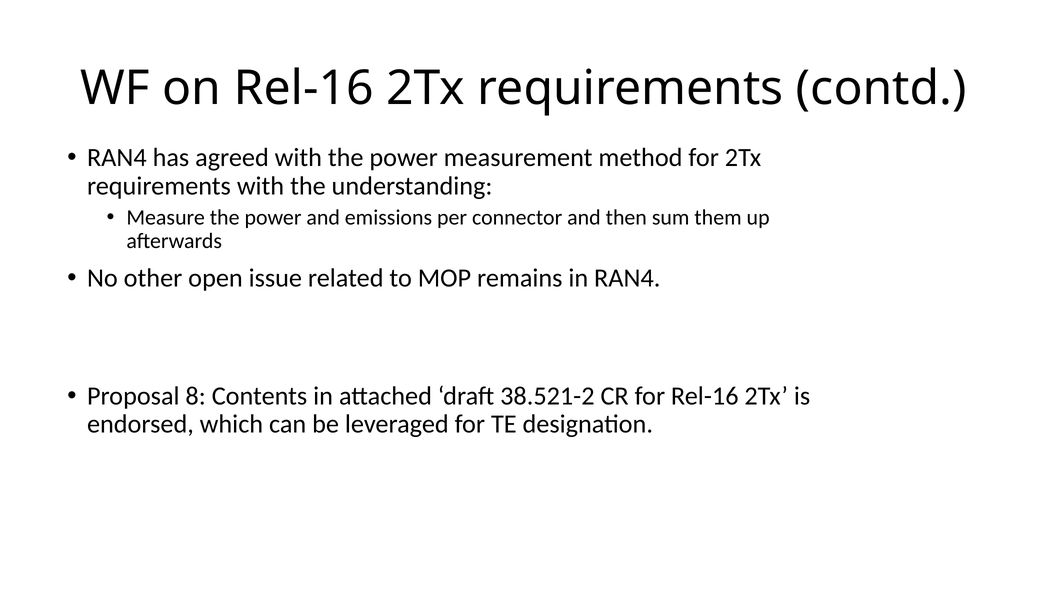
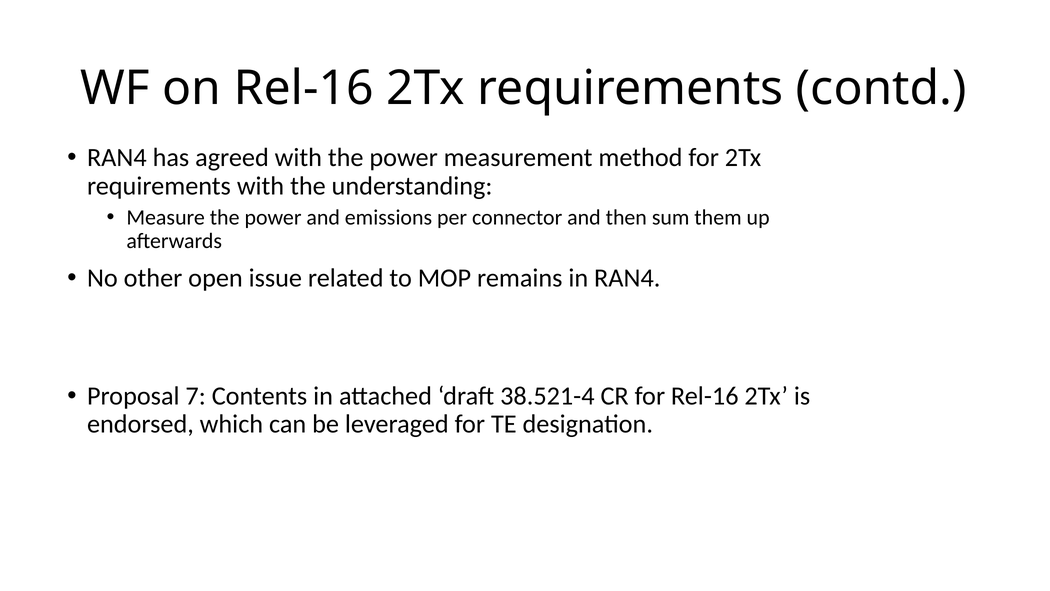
8: 8 -> 7
38.521-2: 38.521-2 -> 38.521-4
